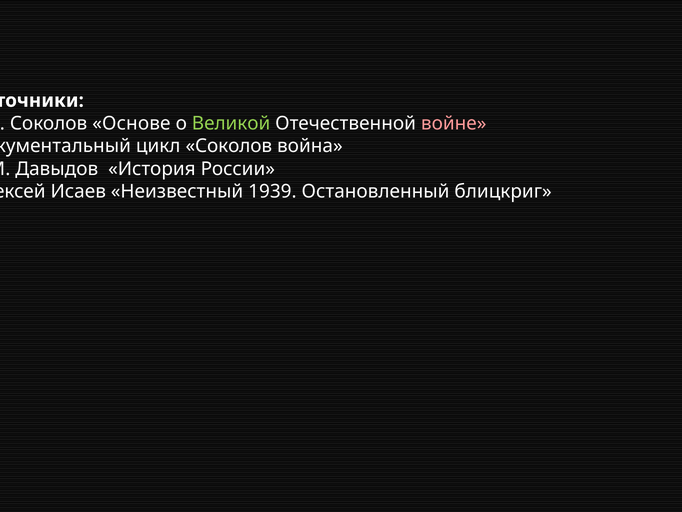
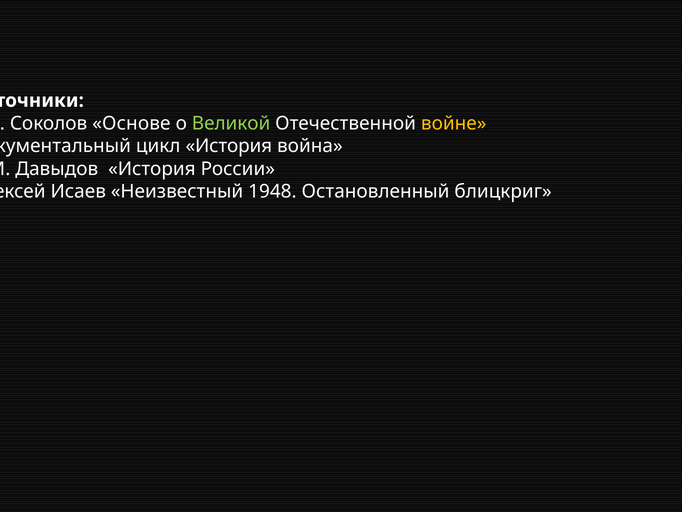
войне colour: pink -> yellow
цикл Соколов: Соколов -> История
1939: 1939 -> 1948
